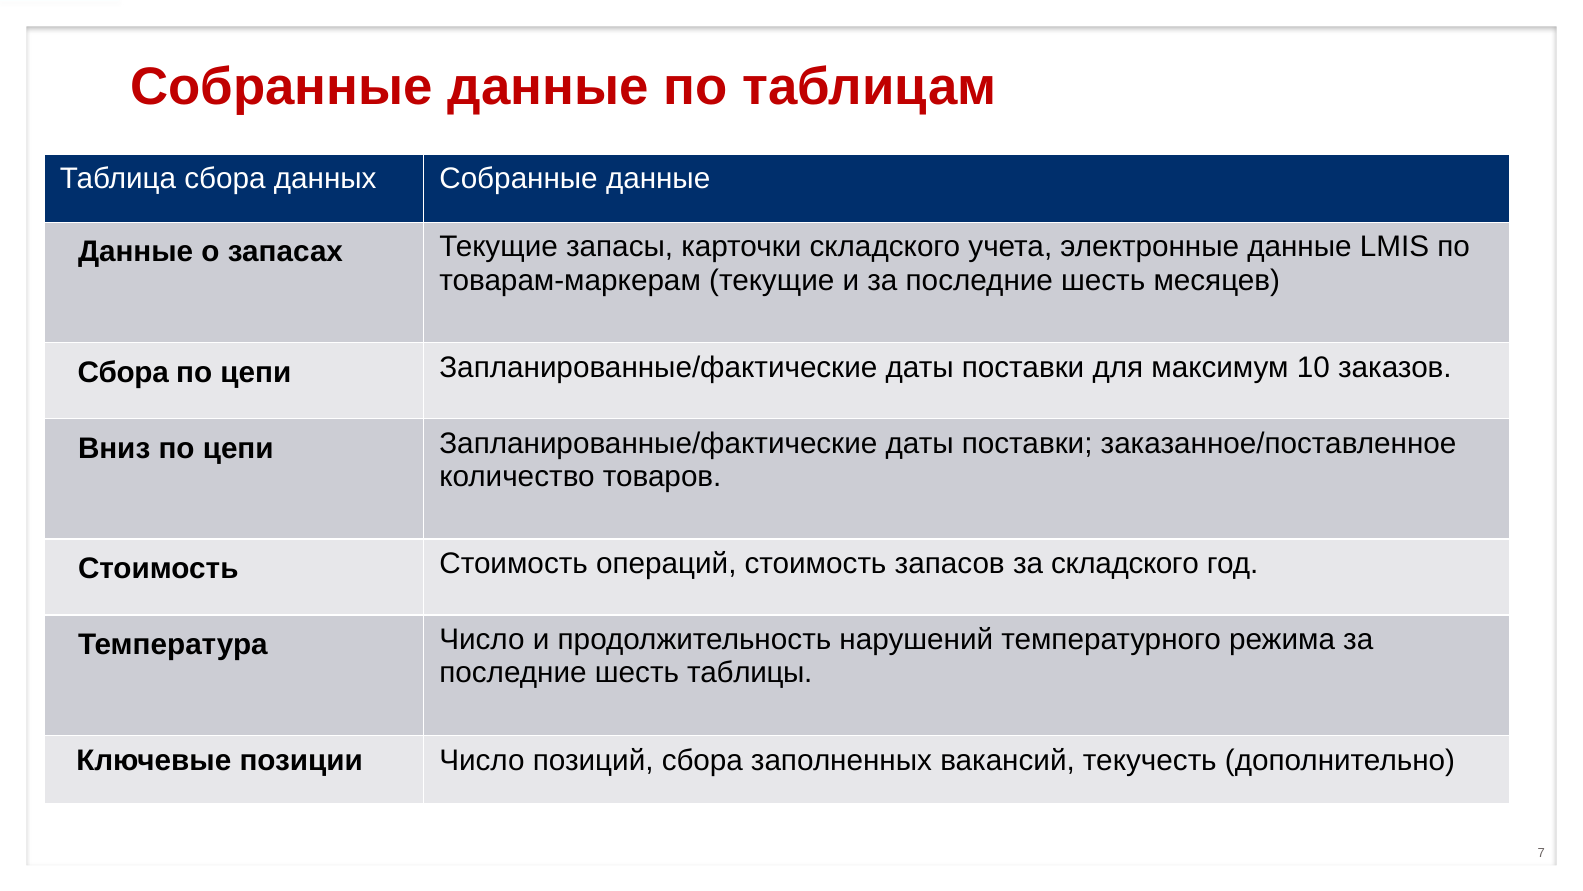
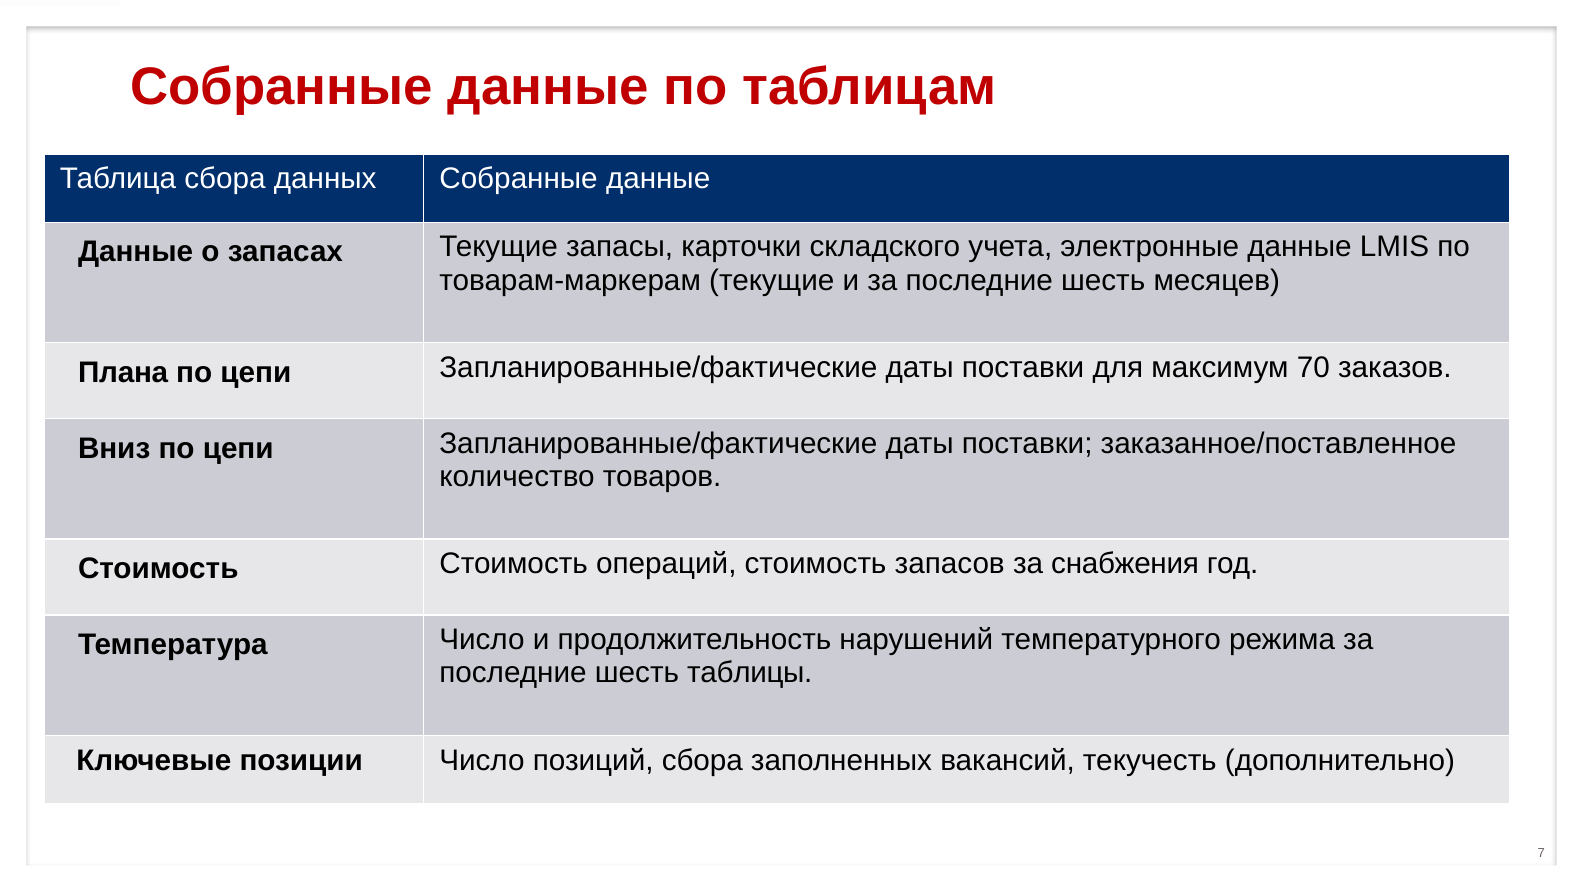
Сбора at (123, 372): Сбора -> Плана
10: 10 -> 70
за складского: складского -> снабжения
